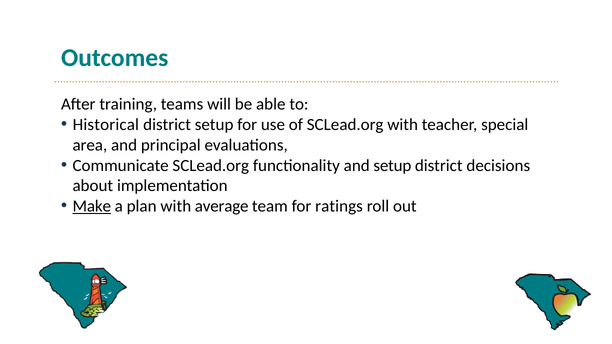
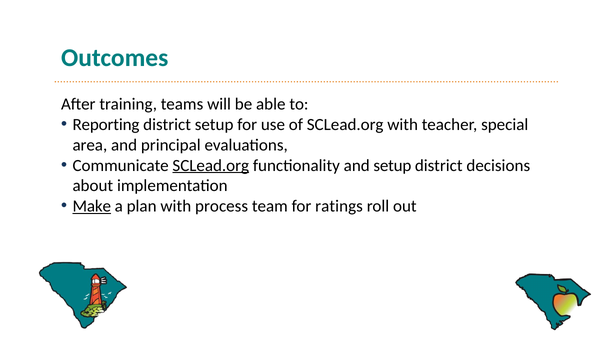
Historical: Historical -> Reporting
SCLead.org at (211, 166) underline: none -> present
average: average -> process
